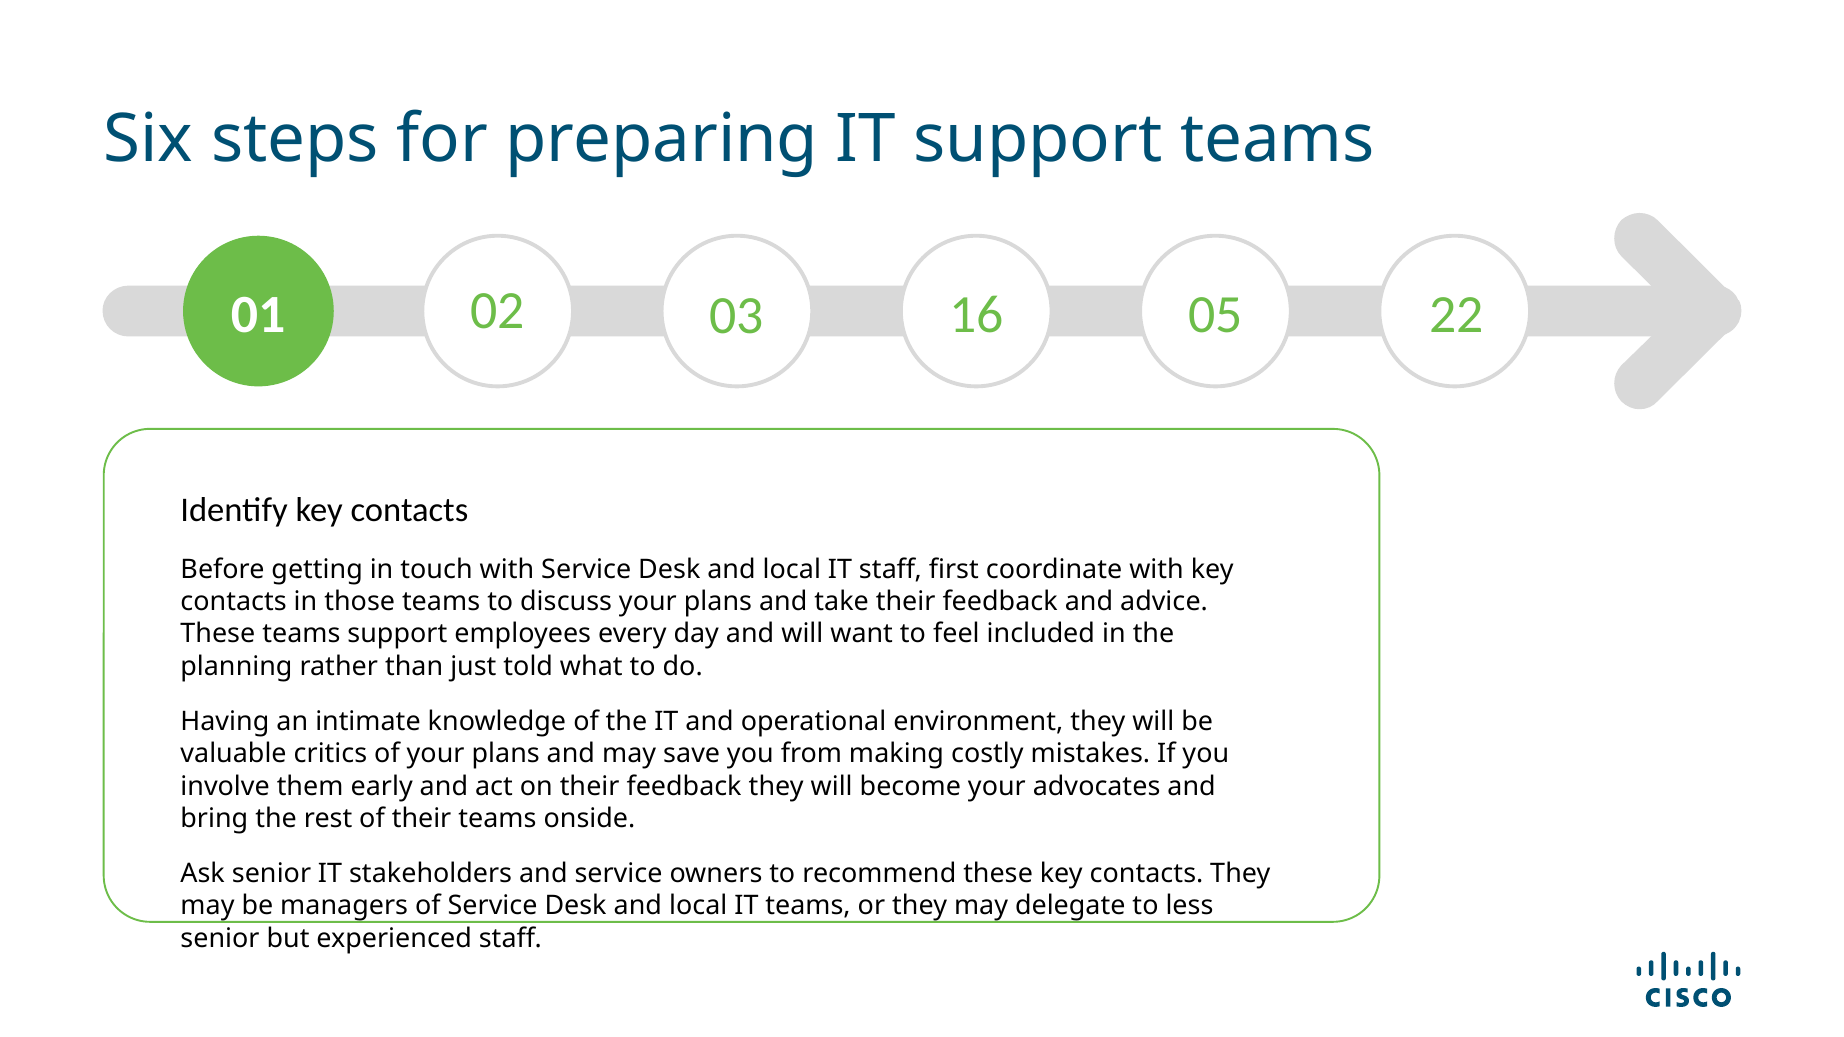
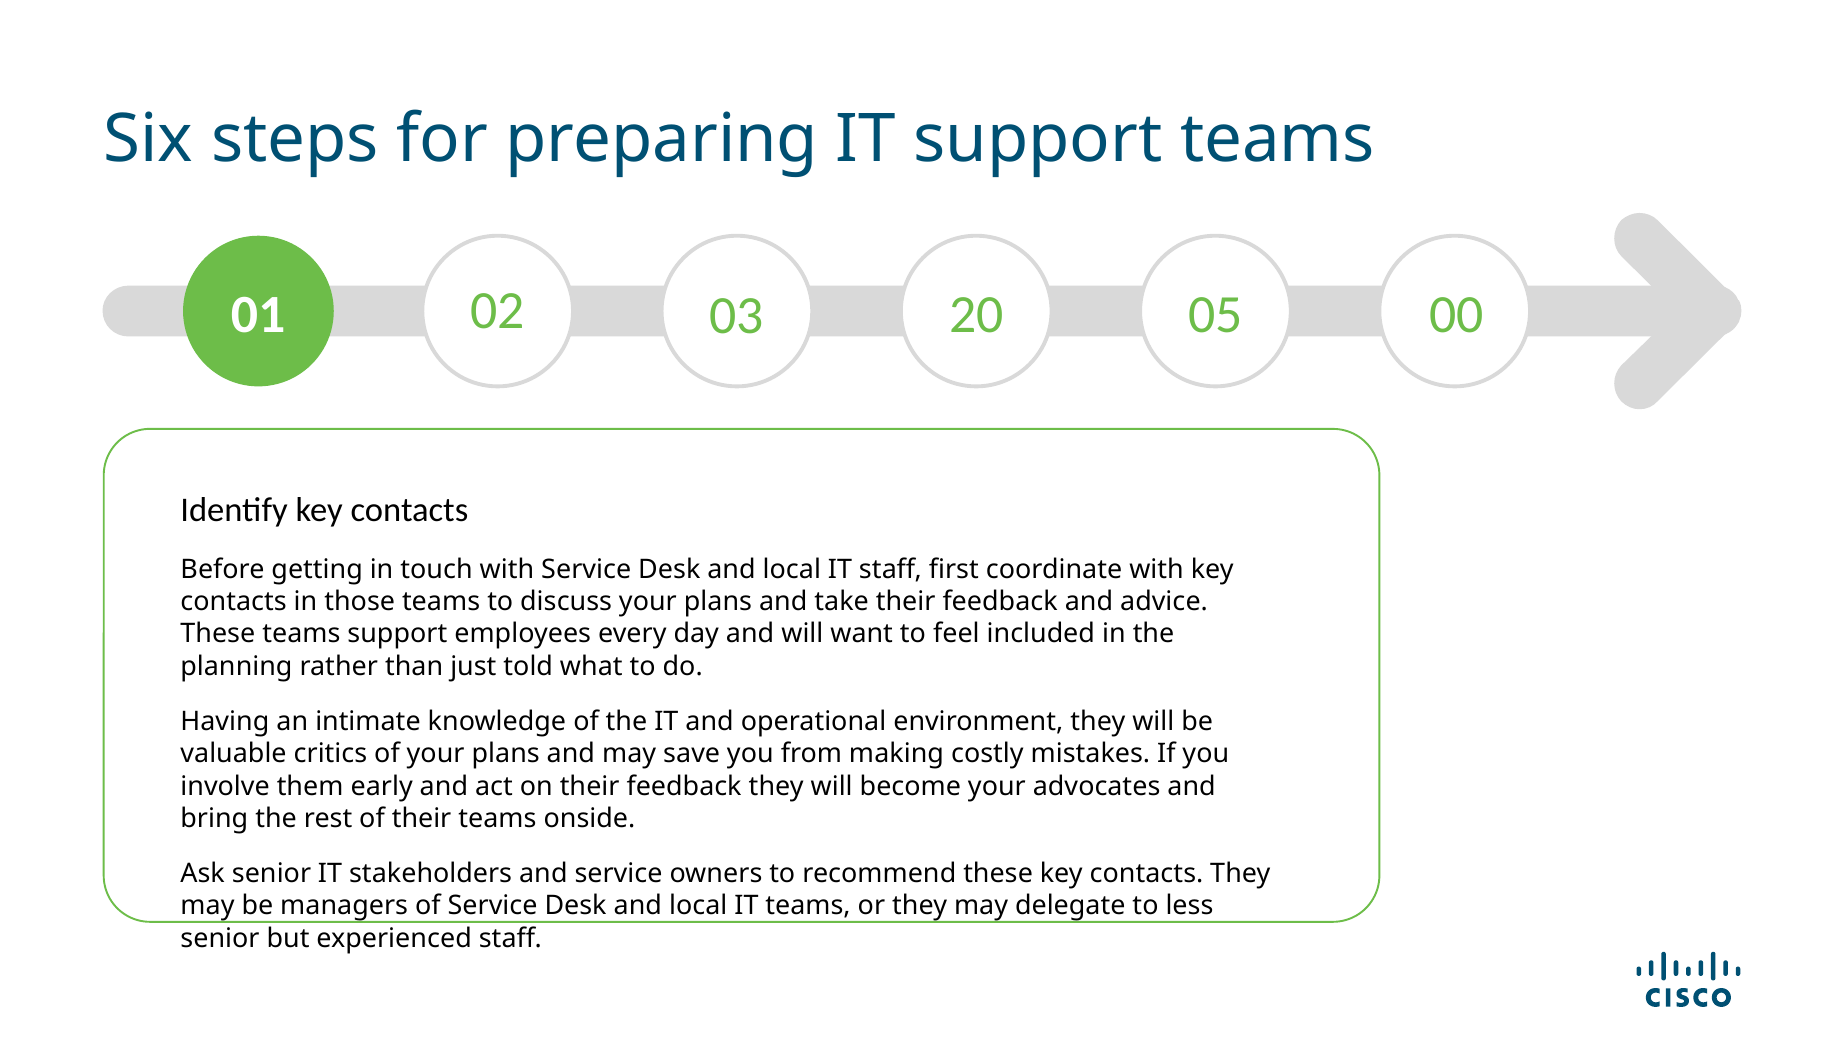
16: 16 -> 20
22: 22 -> 00
